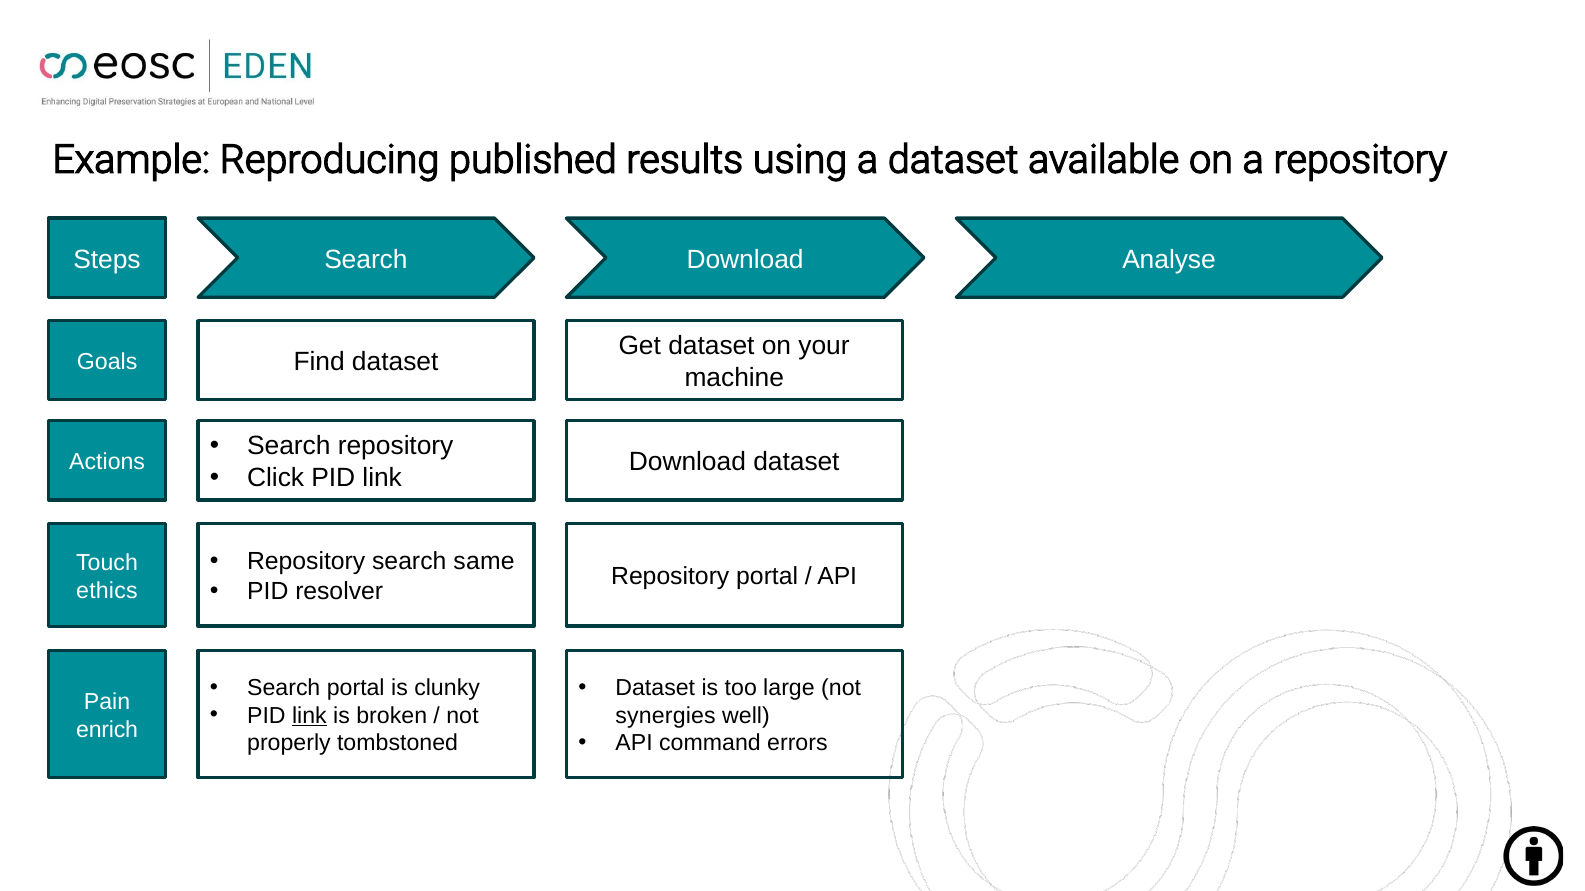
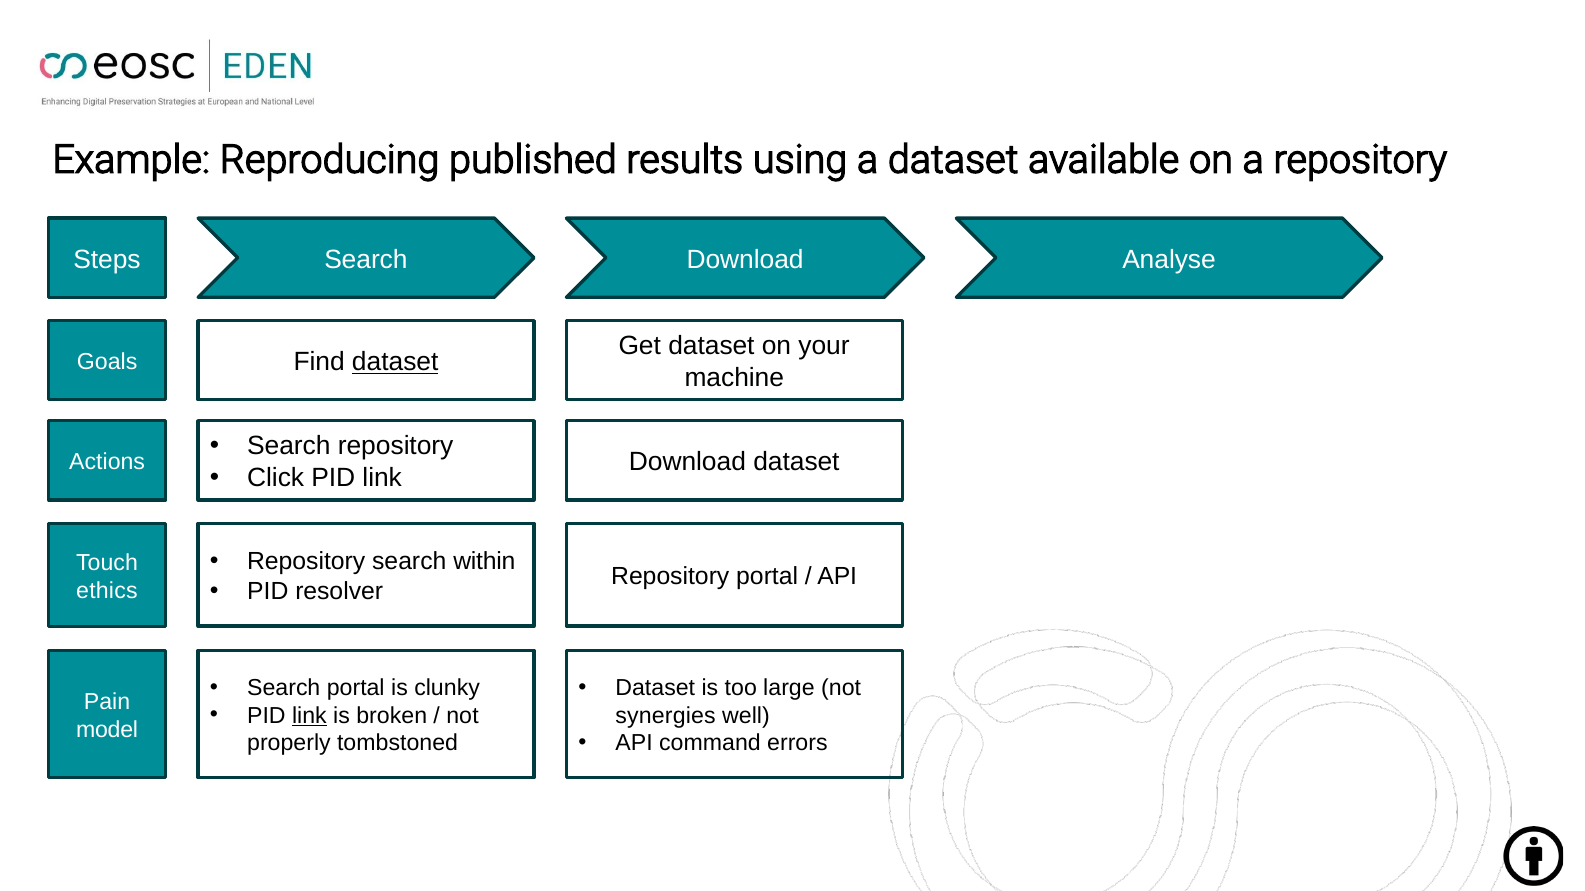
dataset at (395, 362) underline: none -> present
same: same -> within
enrich: enrich -> model
